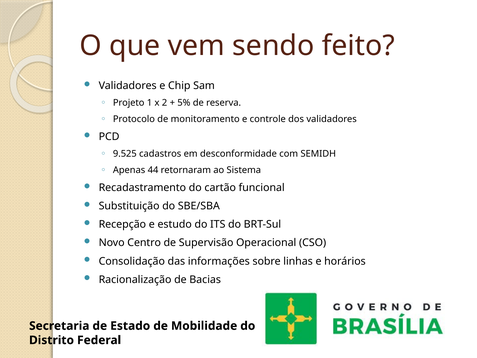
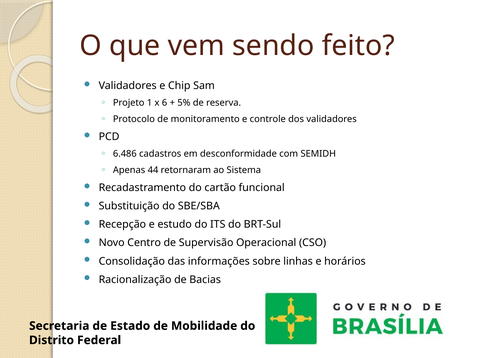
2: 2 -> 6
9.525: 9.525 -> 6.486
